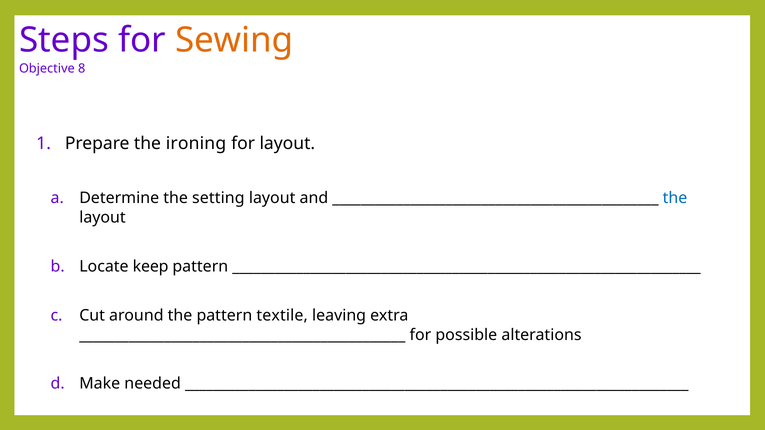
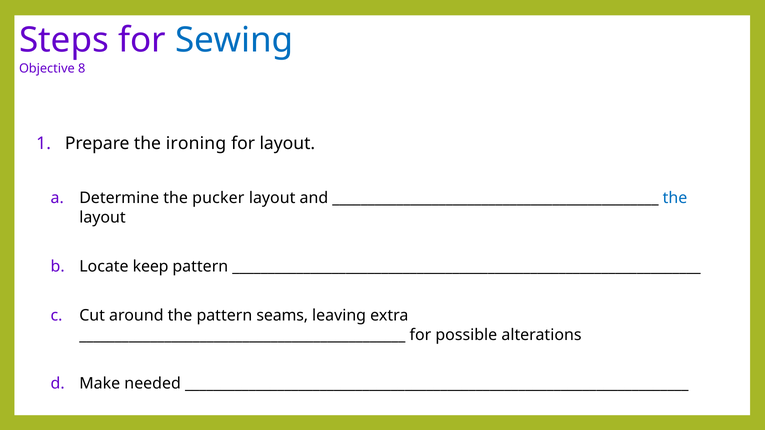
Sewing colour: orange -> blue
setting: setting -> pucker
textile: textile -> seams
